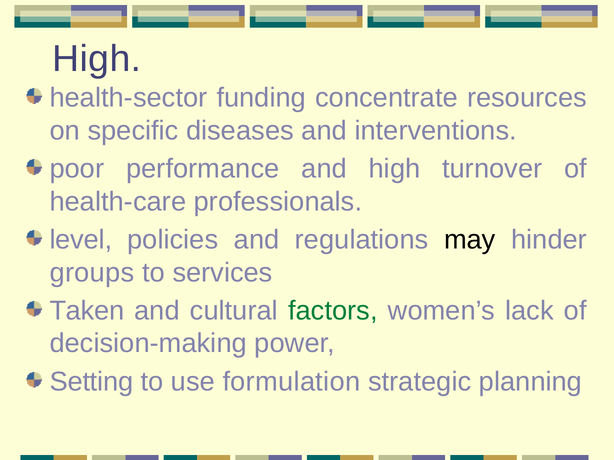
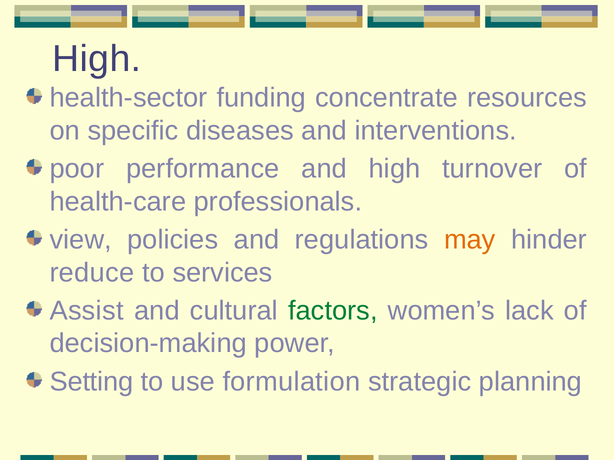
level: level -> view
may colour: black -> orange
groups: groups -> reduce
Taken: Taken -> Assist
